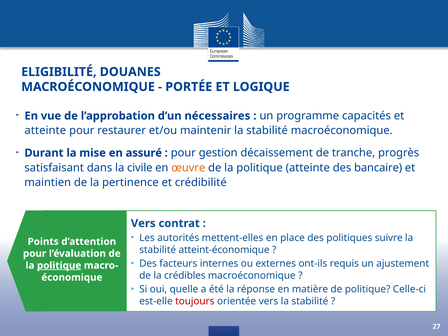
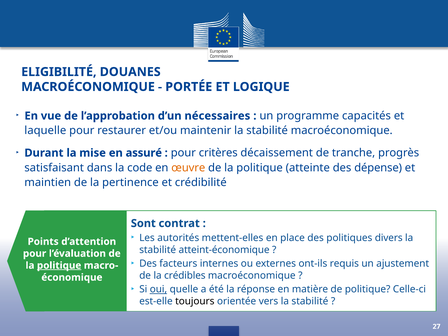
atteinte at (45, 131): atteinte -> laquelle
gestion: gestion -> critères
civile: civile -> code
bancaire: bancaire -> dépense
Vers at (143, 223): Vers -> Sont
suivre: suivre -> divers
oui underline: none -> present
toujours colour: red -> black
